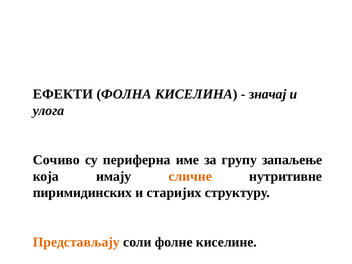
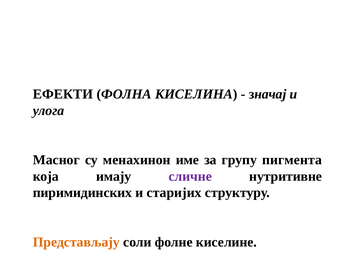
Сочиво: Сочиво -> Масног
периферна: периферна -> менахинон
запаљење: запаљење -> пигмента
сличне colour: orange -> purple
